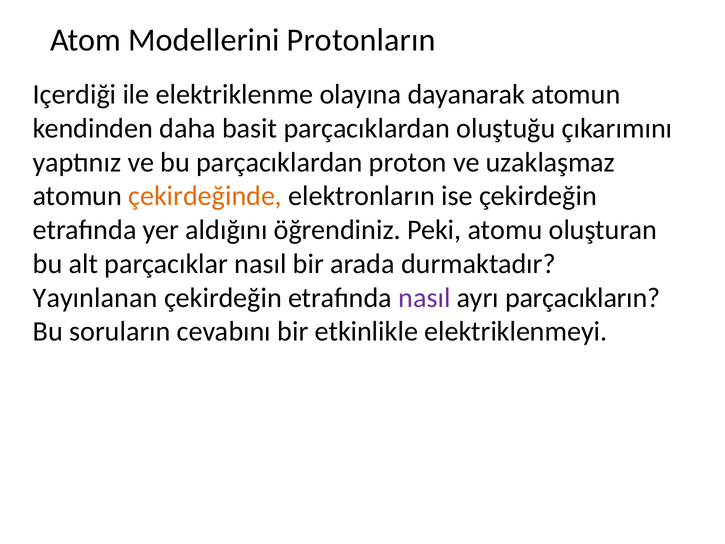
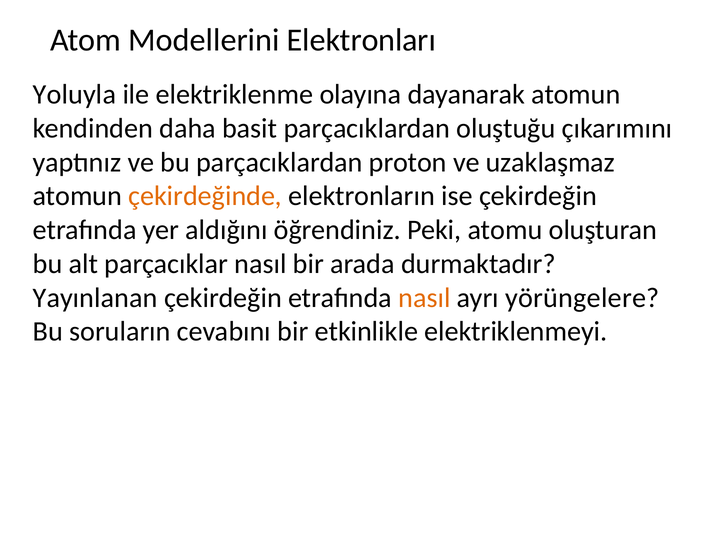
Protonların: Protonların -> Elektronları
Içerdiği: Içerdiği -> Yoluyla
nasıl at (424, 298) colour: purple -> orange
parçacıkların: parçacıkların -> yörüngelere
